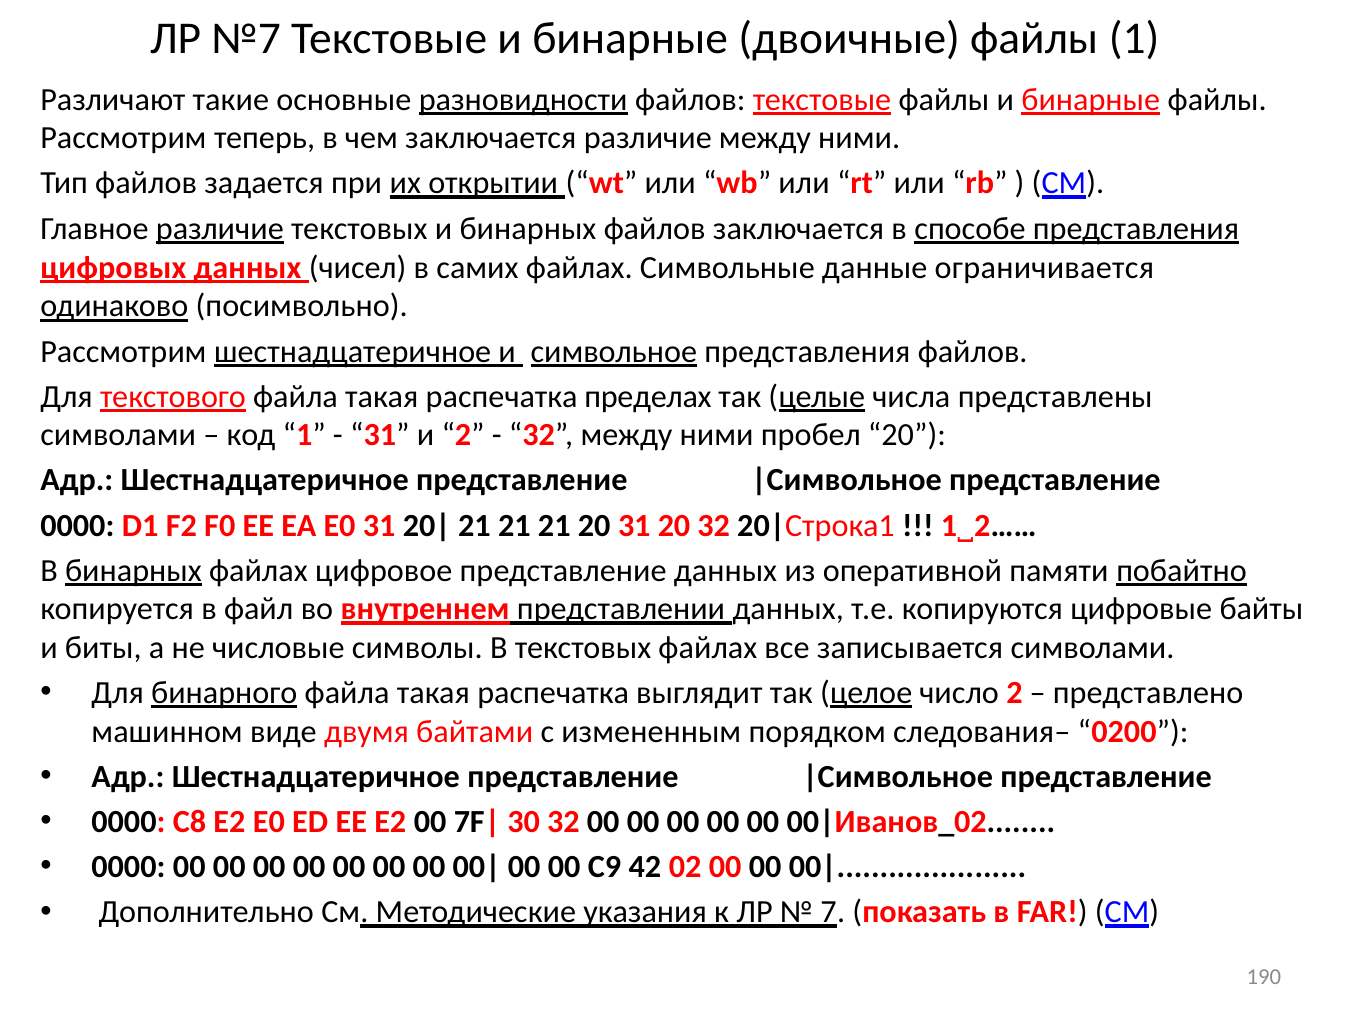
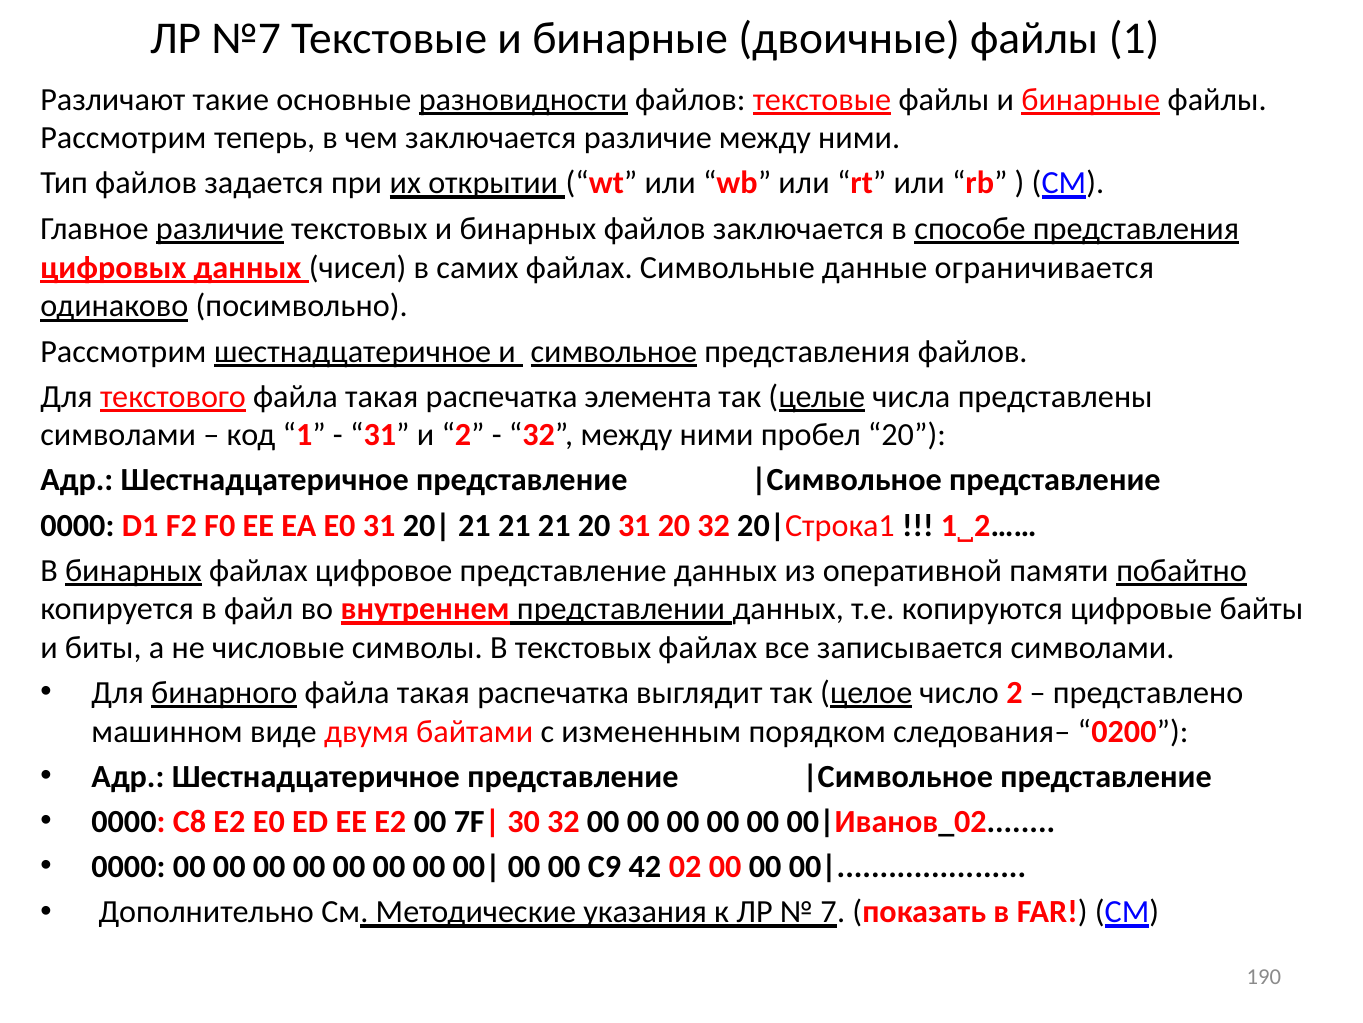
пределах: пределах -> элемента
